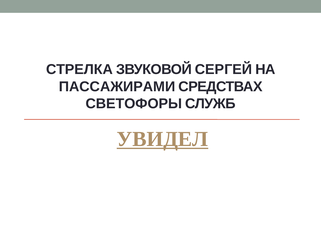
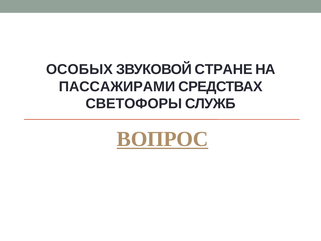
СТРЕЛКА: СТРЕЛКА -> ОСОБЫХ
СЕРГЕЙ: СЕРГЕЙ -> СТРАНЕ
УВИДЕЛ: УВИДЕЛ -> ВОПРОС
